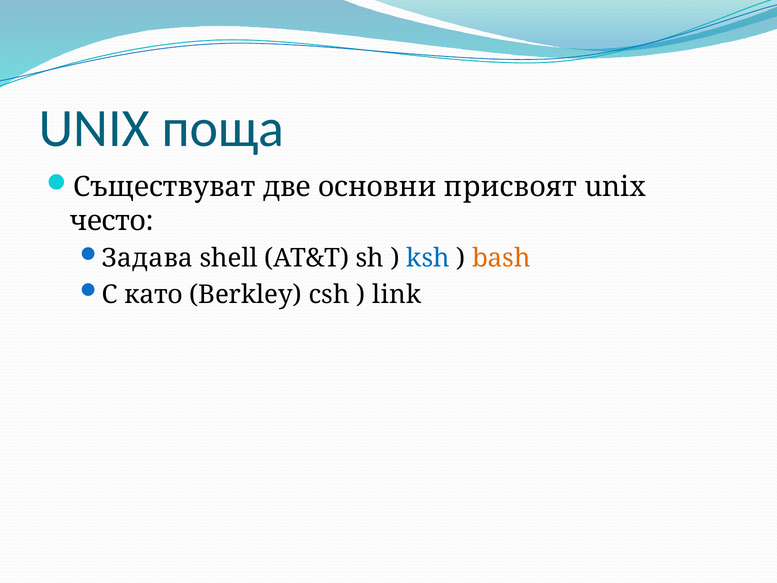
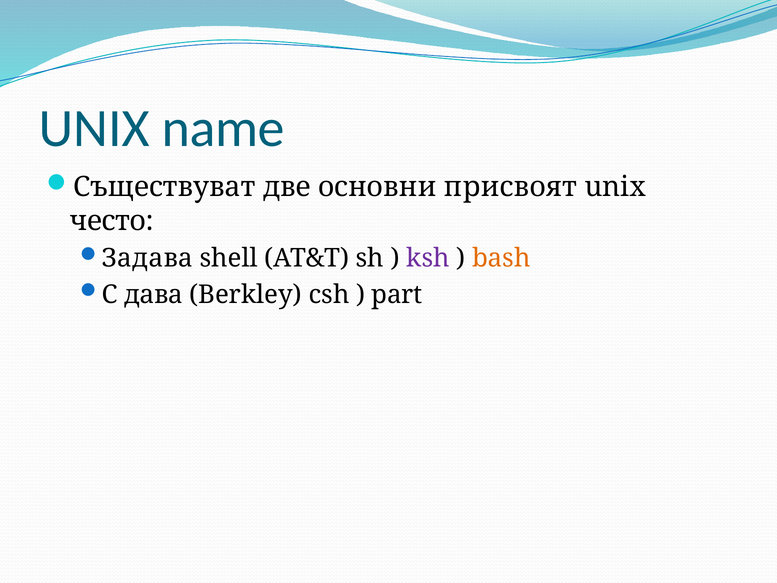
поща: поща -> name
ksh colour: blue -> purple
като: като -> дава
link: link -> part
